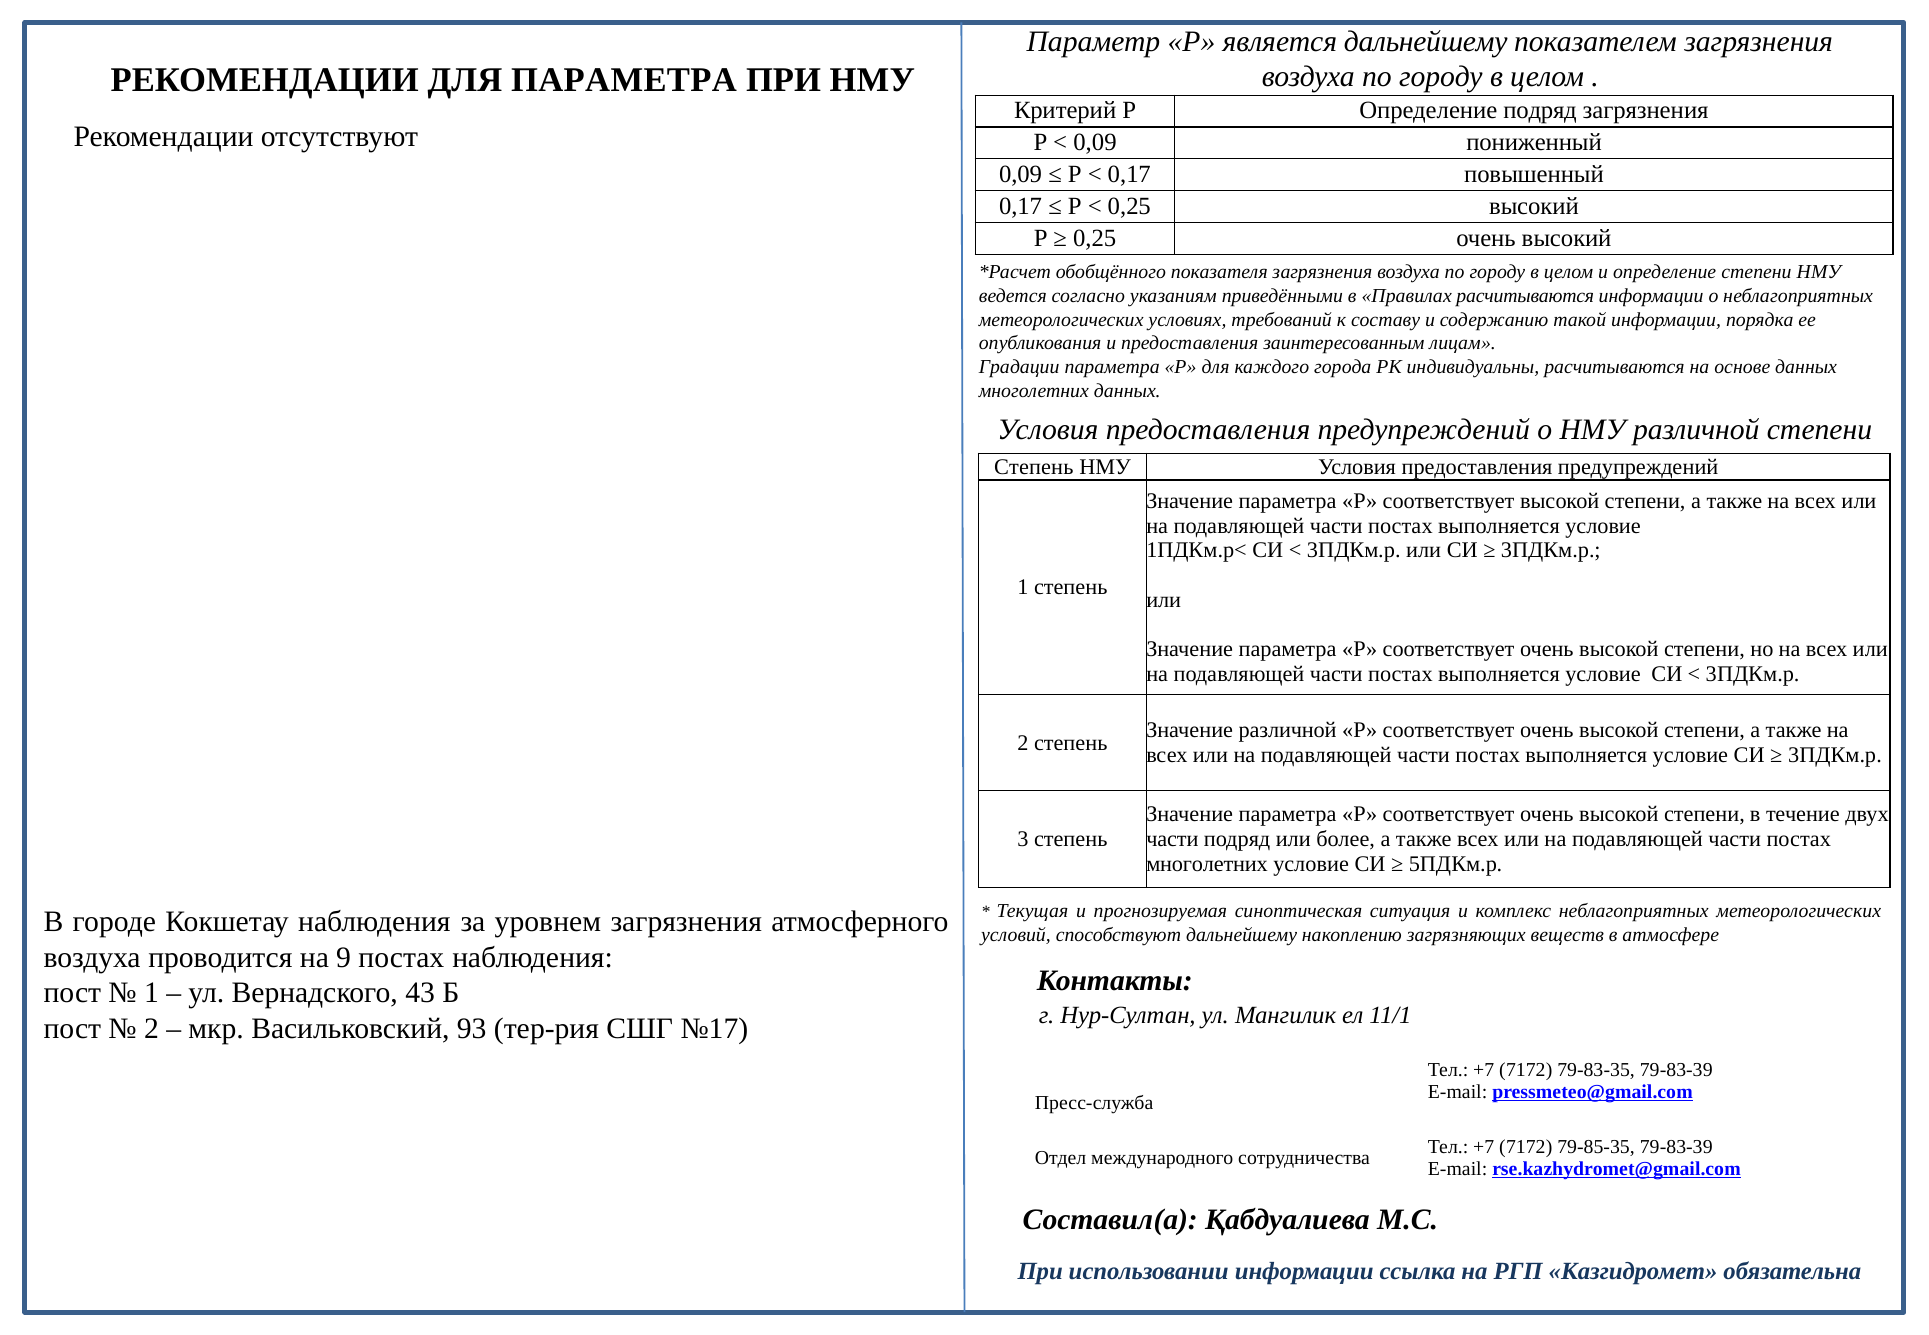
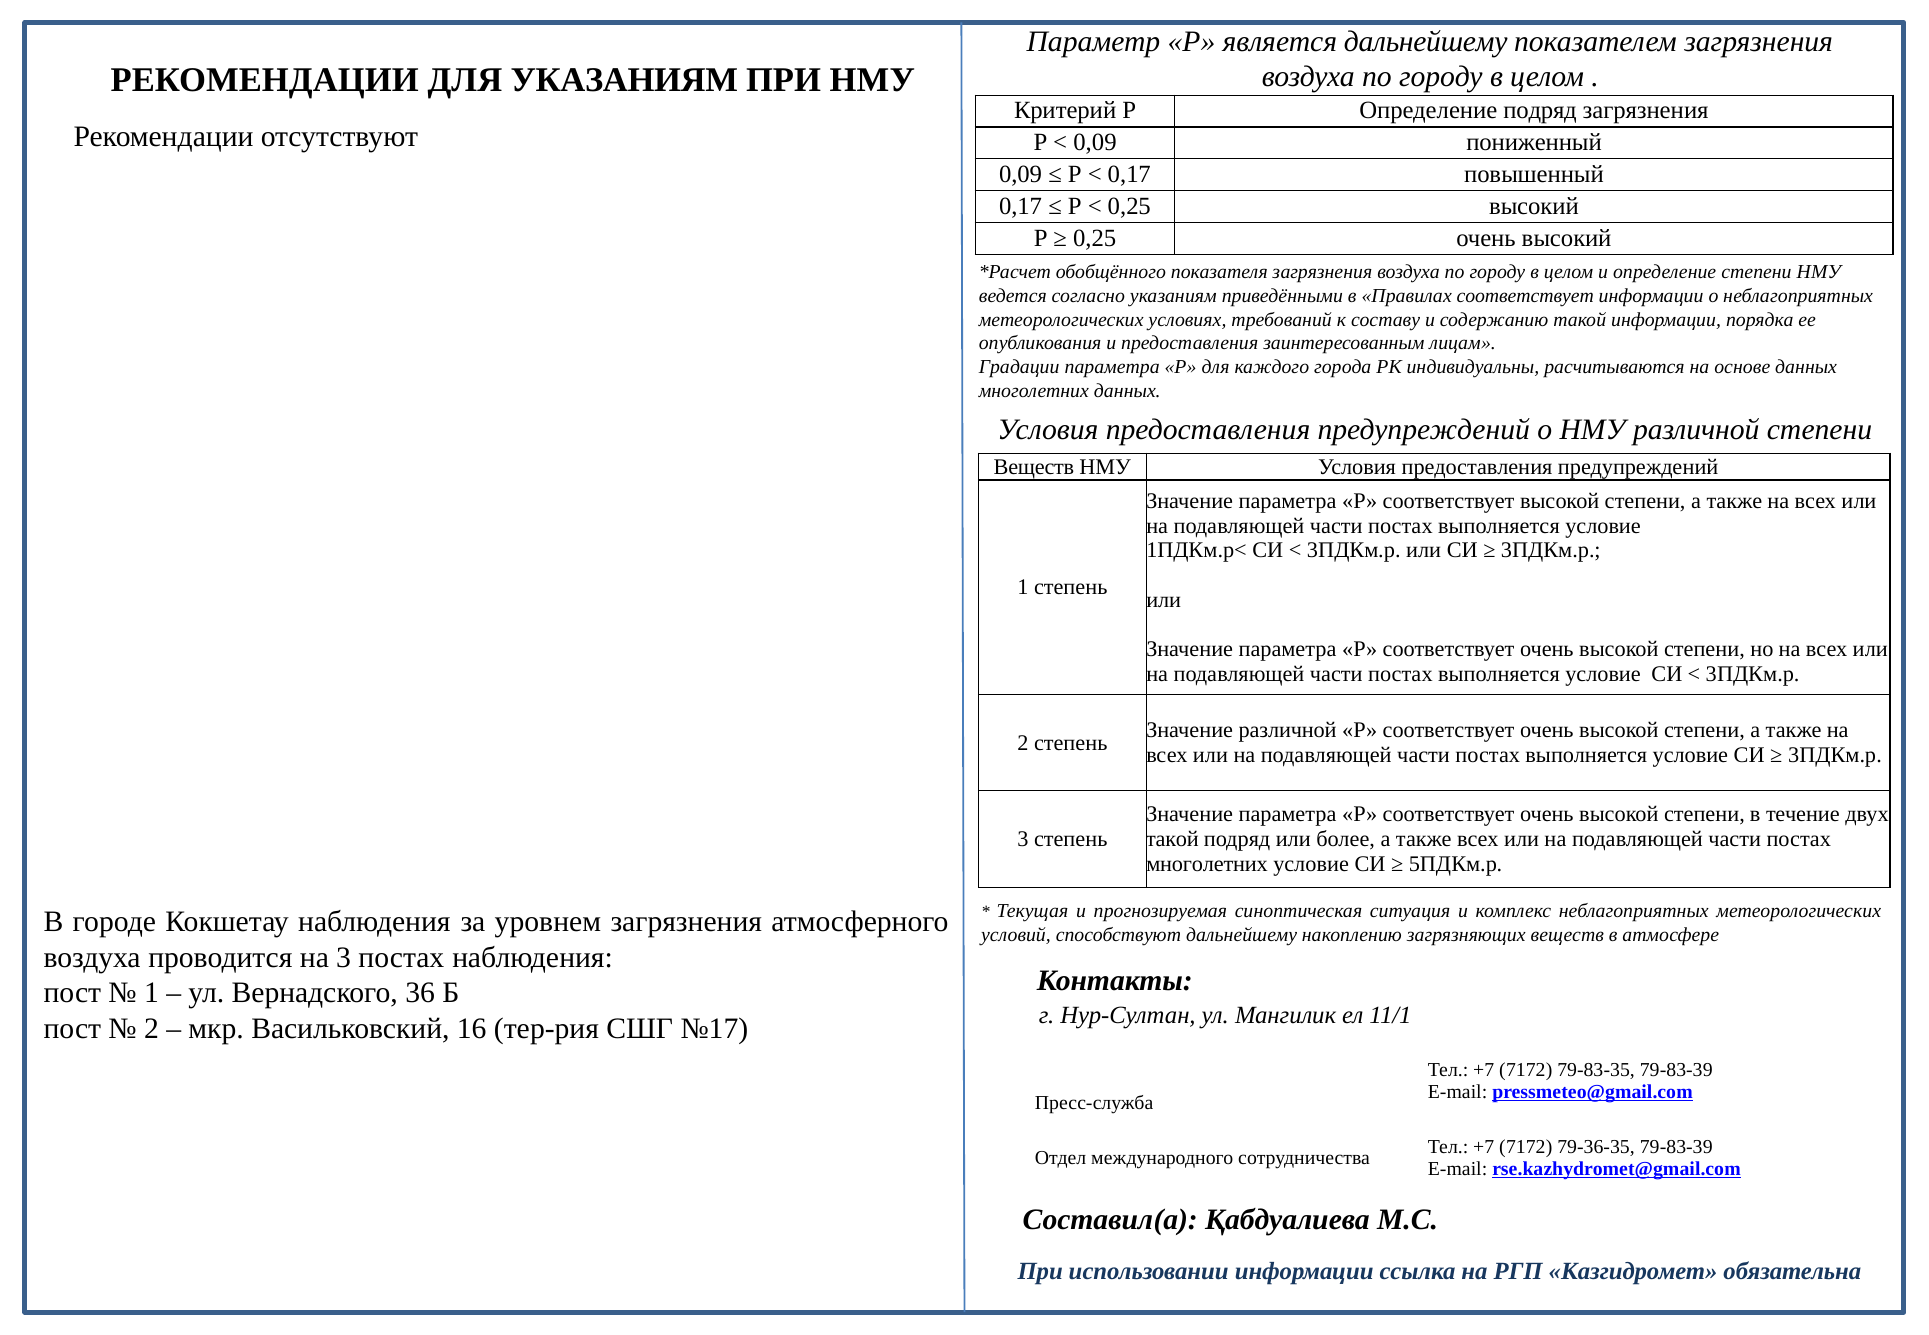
ДЛЯ ПАРАМЕТРА: ПАРАМЕТРА -> УКАЗАНИЯМ
Правилах расчитываются: расчитываются -> соответствует
Степень at (1034, 467): Степень -> Веществ
части at (1172, 839): части -> такой
на 9: 9 -> 3
43: 43 -> 36
93: 93 -> 16
79-85-35: 79-85-35 -> 79-36-35
